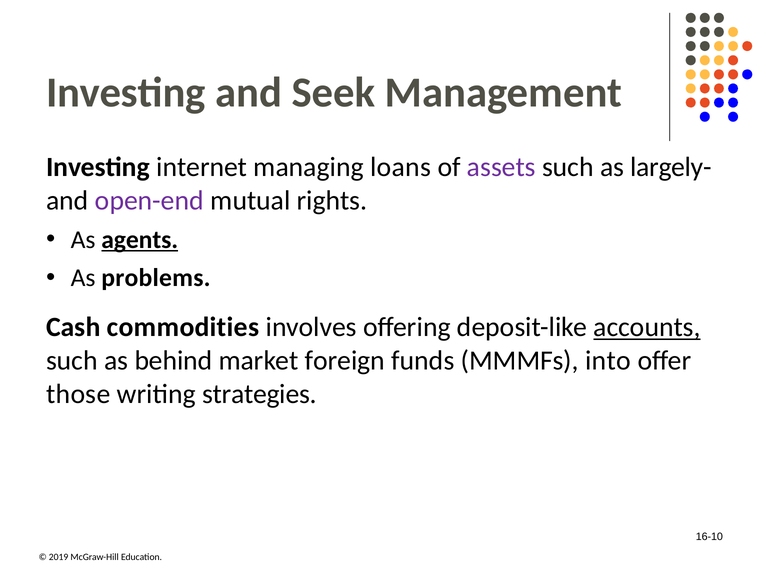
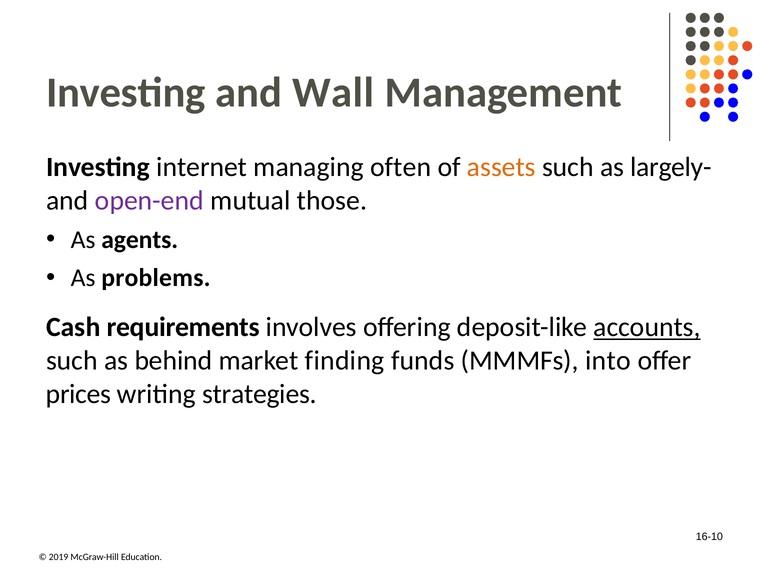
Seek: Seek -> Wall
loans: loans -> often
assets colour: purple -> orange
rights: rights -> those
agents underline: present -> none
commodities: commodities -> requirements
foreign: foreign -> finding
those: those -> prices
